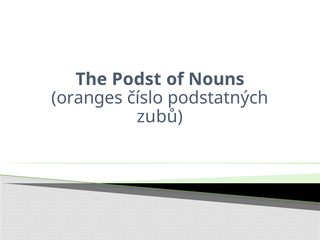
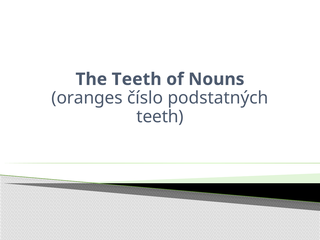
The Podst: Podst -> Teeth
zubů at (160, 117): zubů -> teeth
